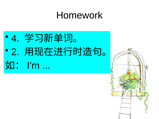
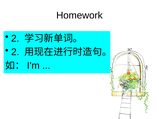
4 at (15, 39): 4 -> 2
